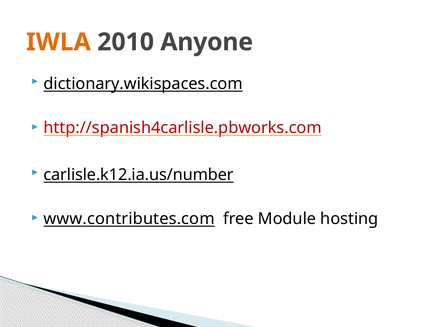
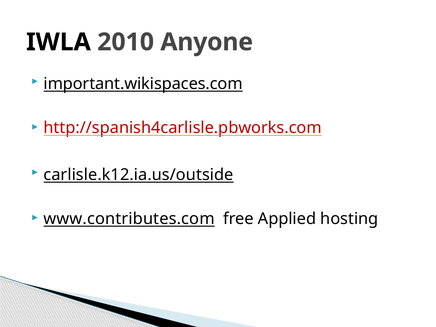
IWLA colour: orange -> black
dictionary.wikispaces.com: dictionary.wikispaces.com -> important.wikispaces.com
carlisle.k12.ia.us/number: carlisle.k12.ia.us/number -> carlisle.k12.ia.us/outside
Module: Module -> Applied
